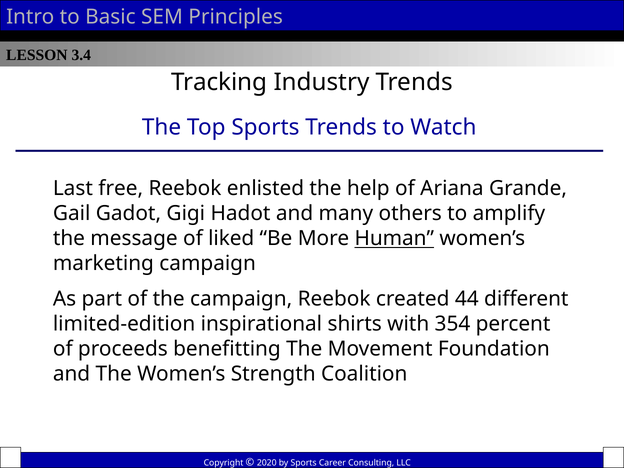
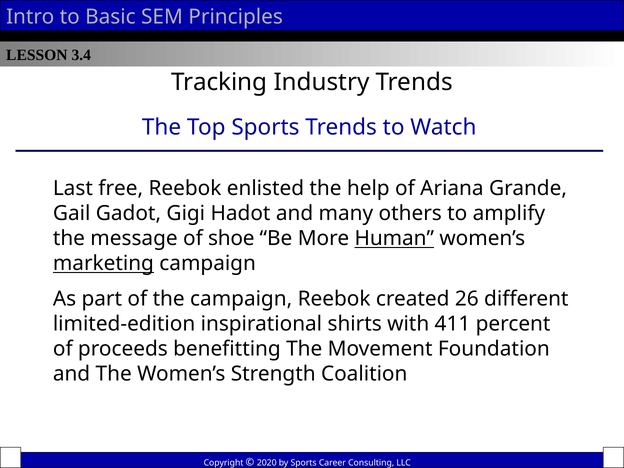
liked: liked -> shoe
marketing underline: none -> present
44: 44 -> 26
354: 354 -> 411
